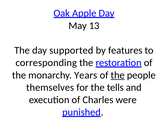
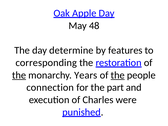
13: 13 -> 48
supported: supported -> determine
the at (19, 75) underline: none -> present
themselves: themselves -> connection
tells: tells -> part
